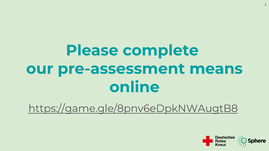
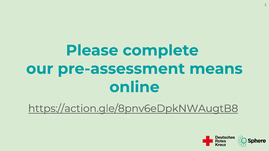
https://game.gle/8pnv6eDpkNWAugtB8: https://game.gle/8pnv6eDpkNWAugtB8 -> https://action.gle/8pnv6eDpkNWAugtB8
